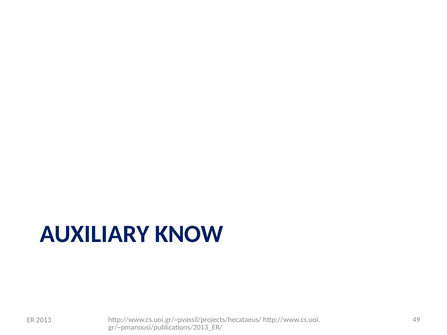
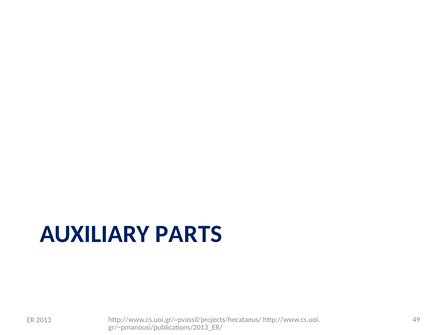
KNOW: KNOW -> PARTS
